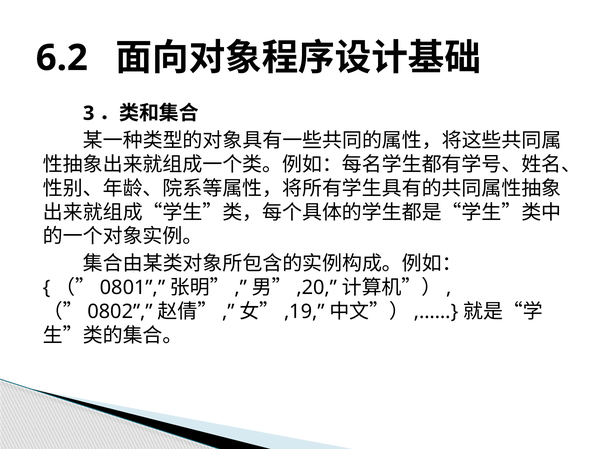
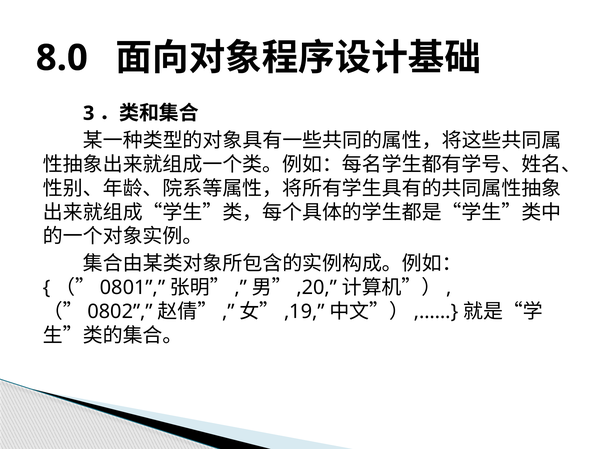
6.2: 6.2 -> 8.0
